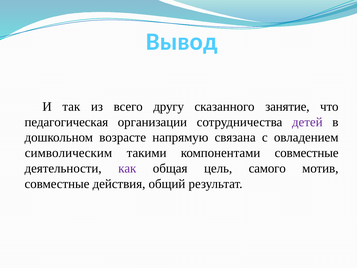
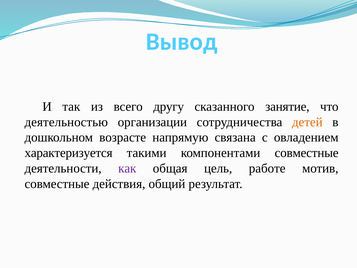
педагогическая: педагогическая -> деятельностью
детей colour: purple -> orange
символическим: символическим -> характеризуется
самого: самого -> работе
